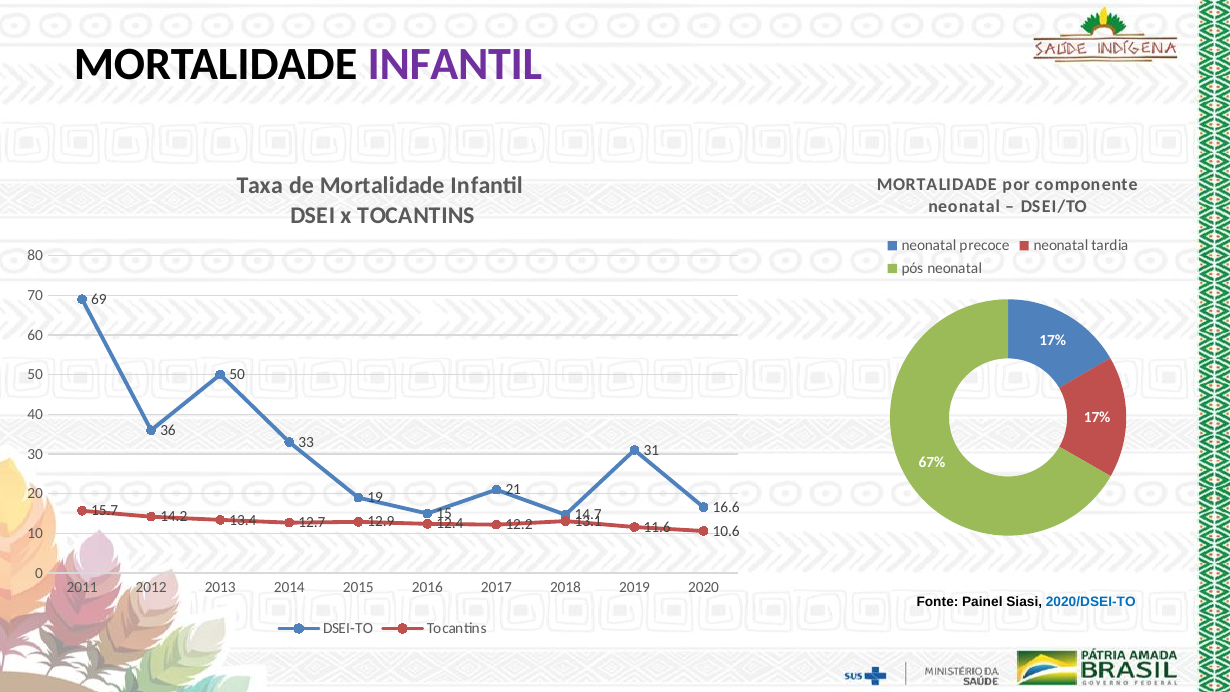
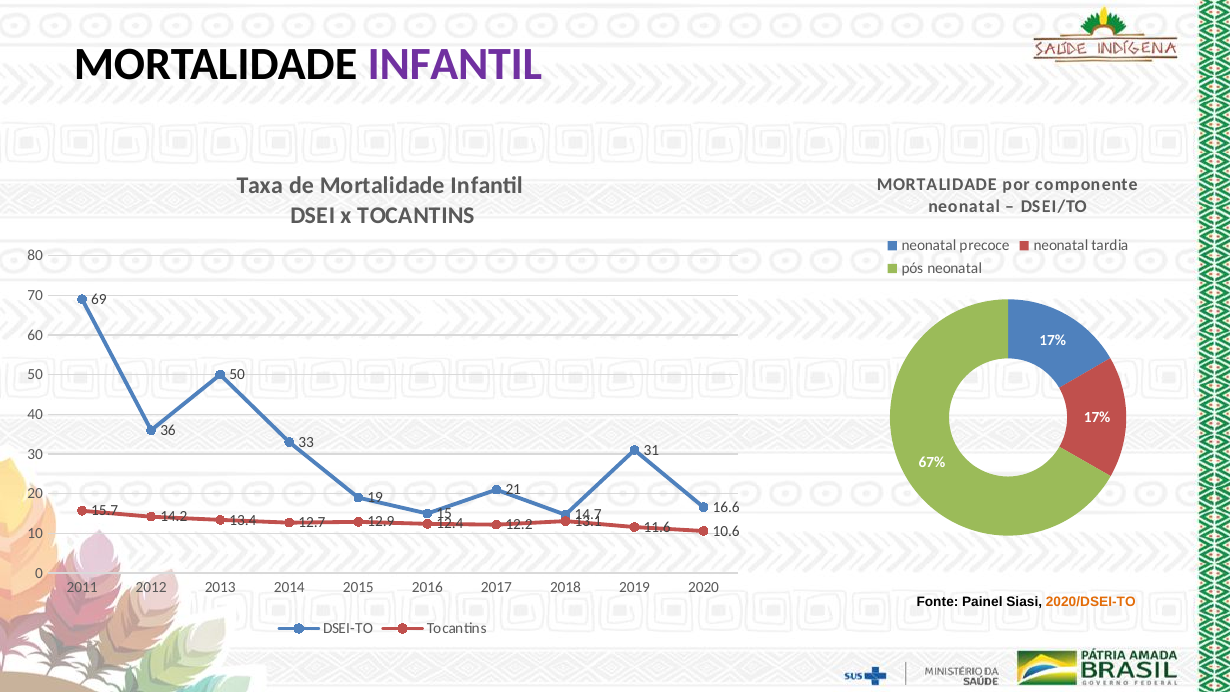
2020/DSEI-TO colour: blue -> orange
